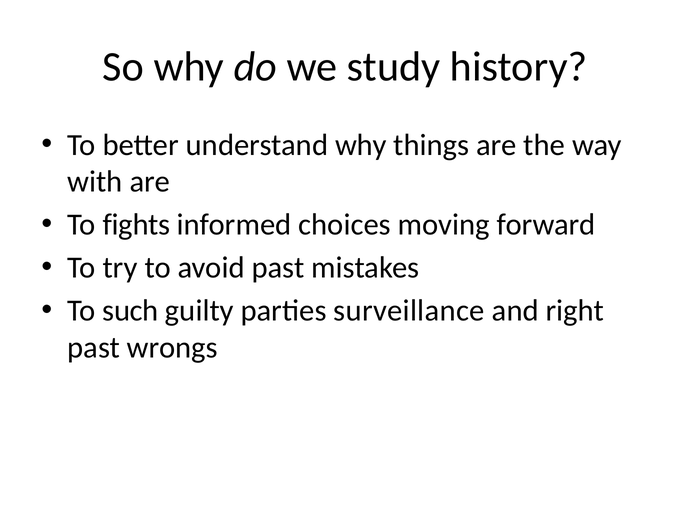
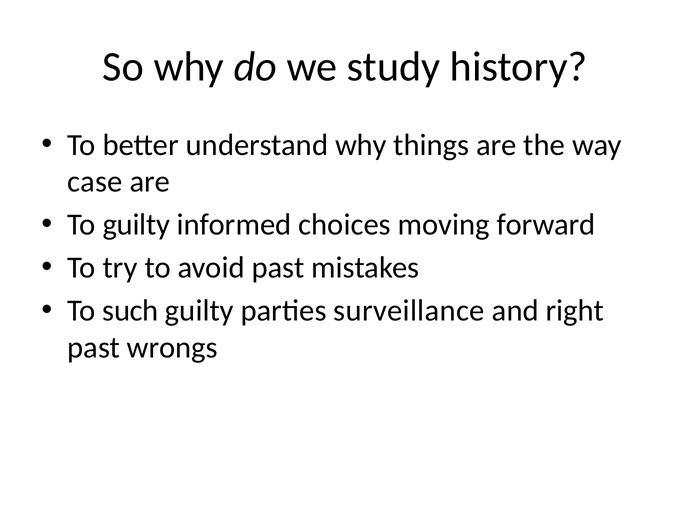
with: with -> case
To fights: fights -> guilty
